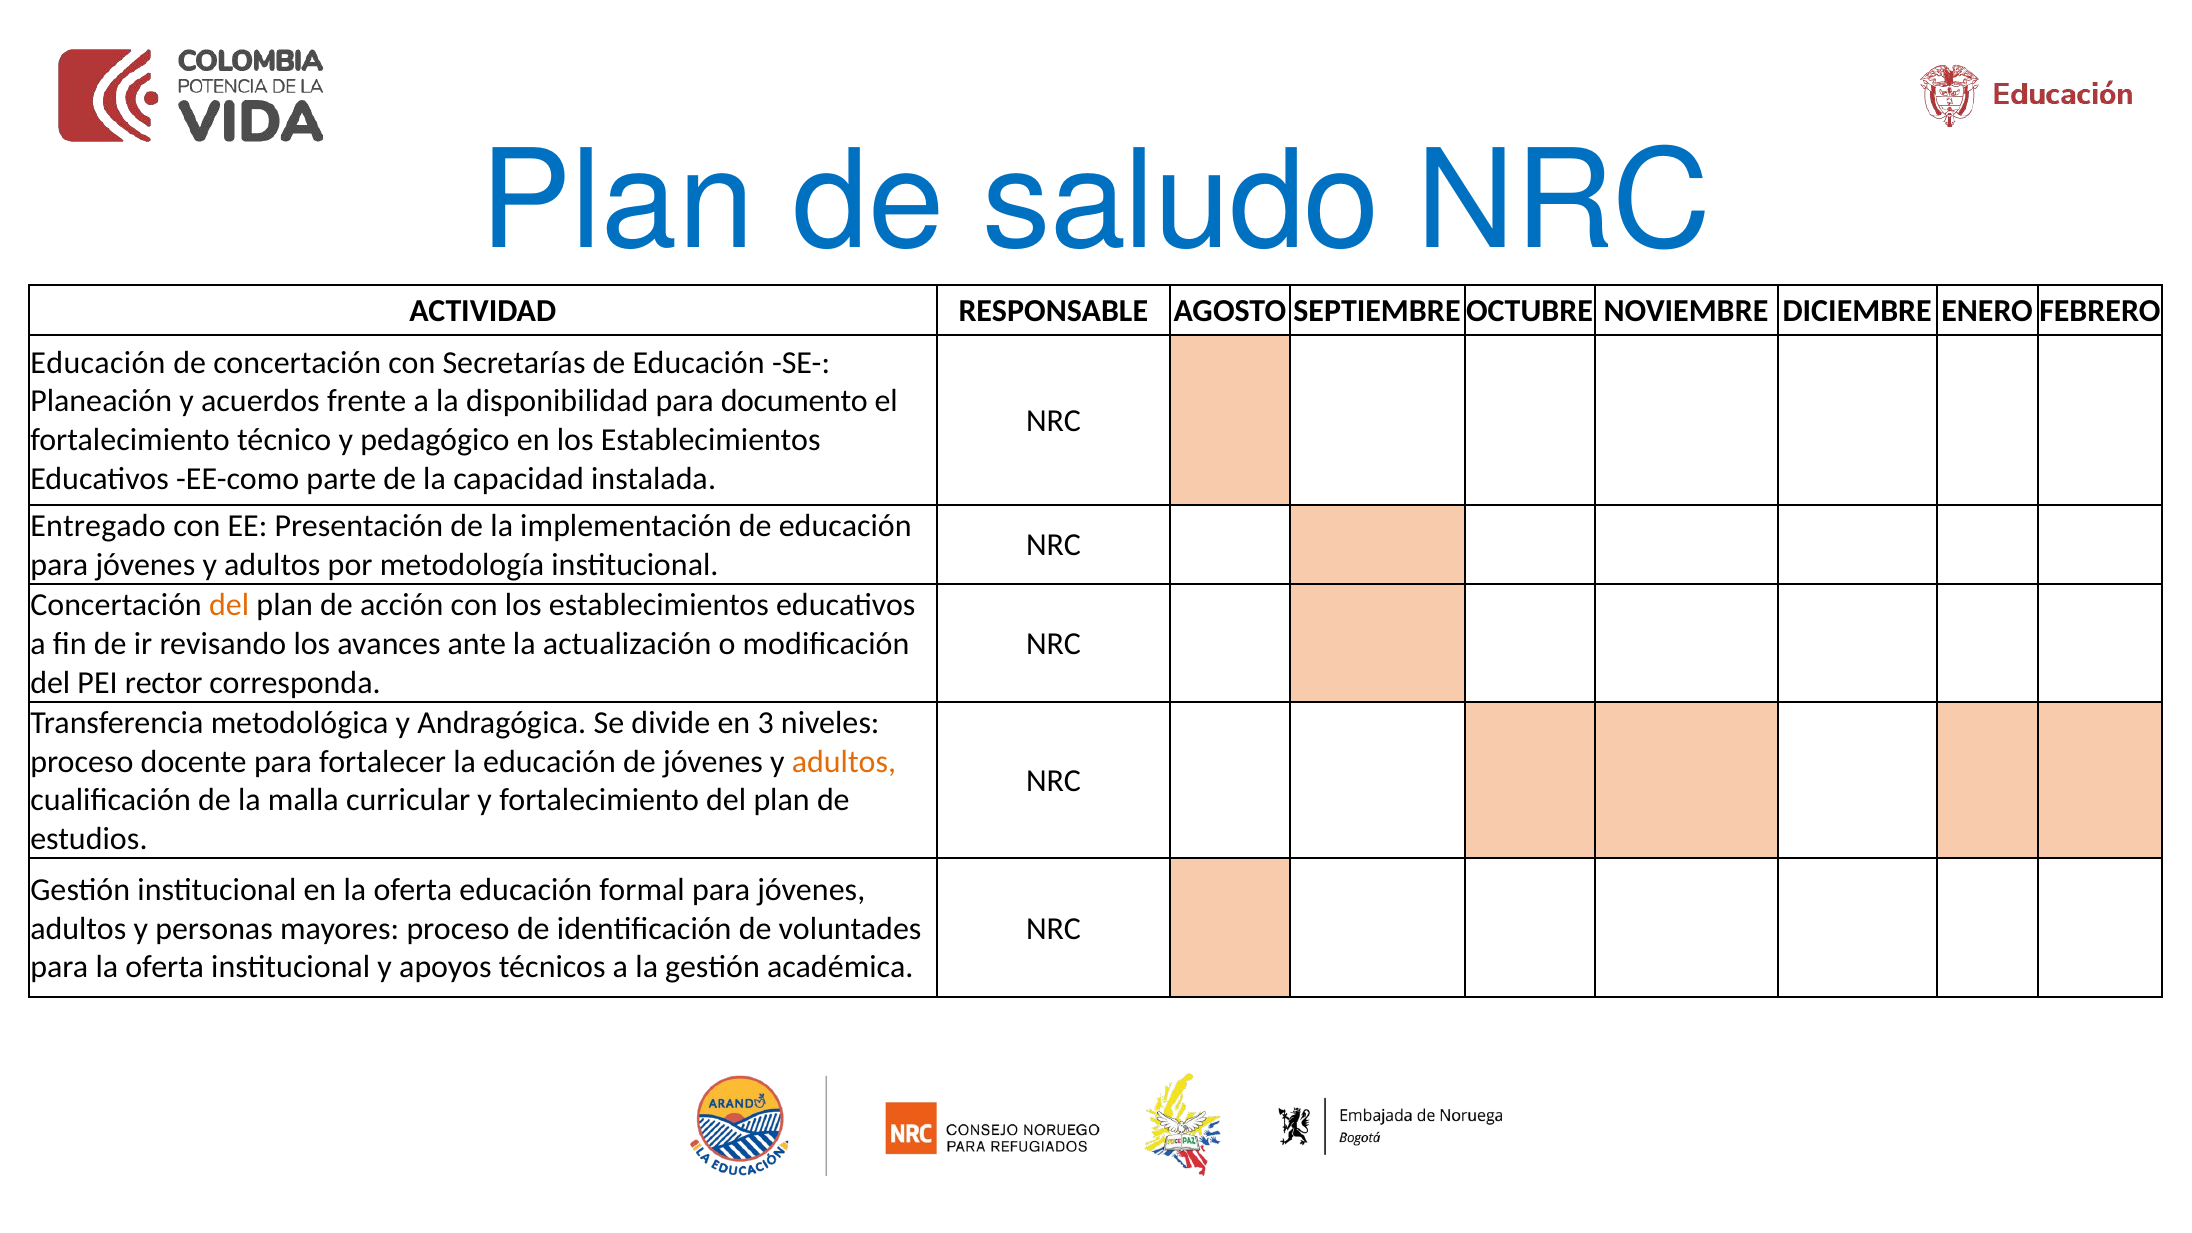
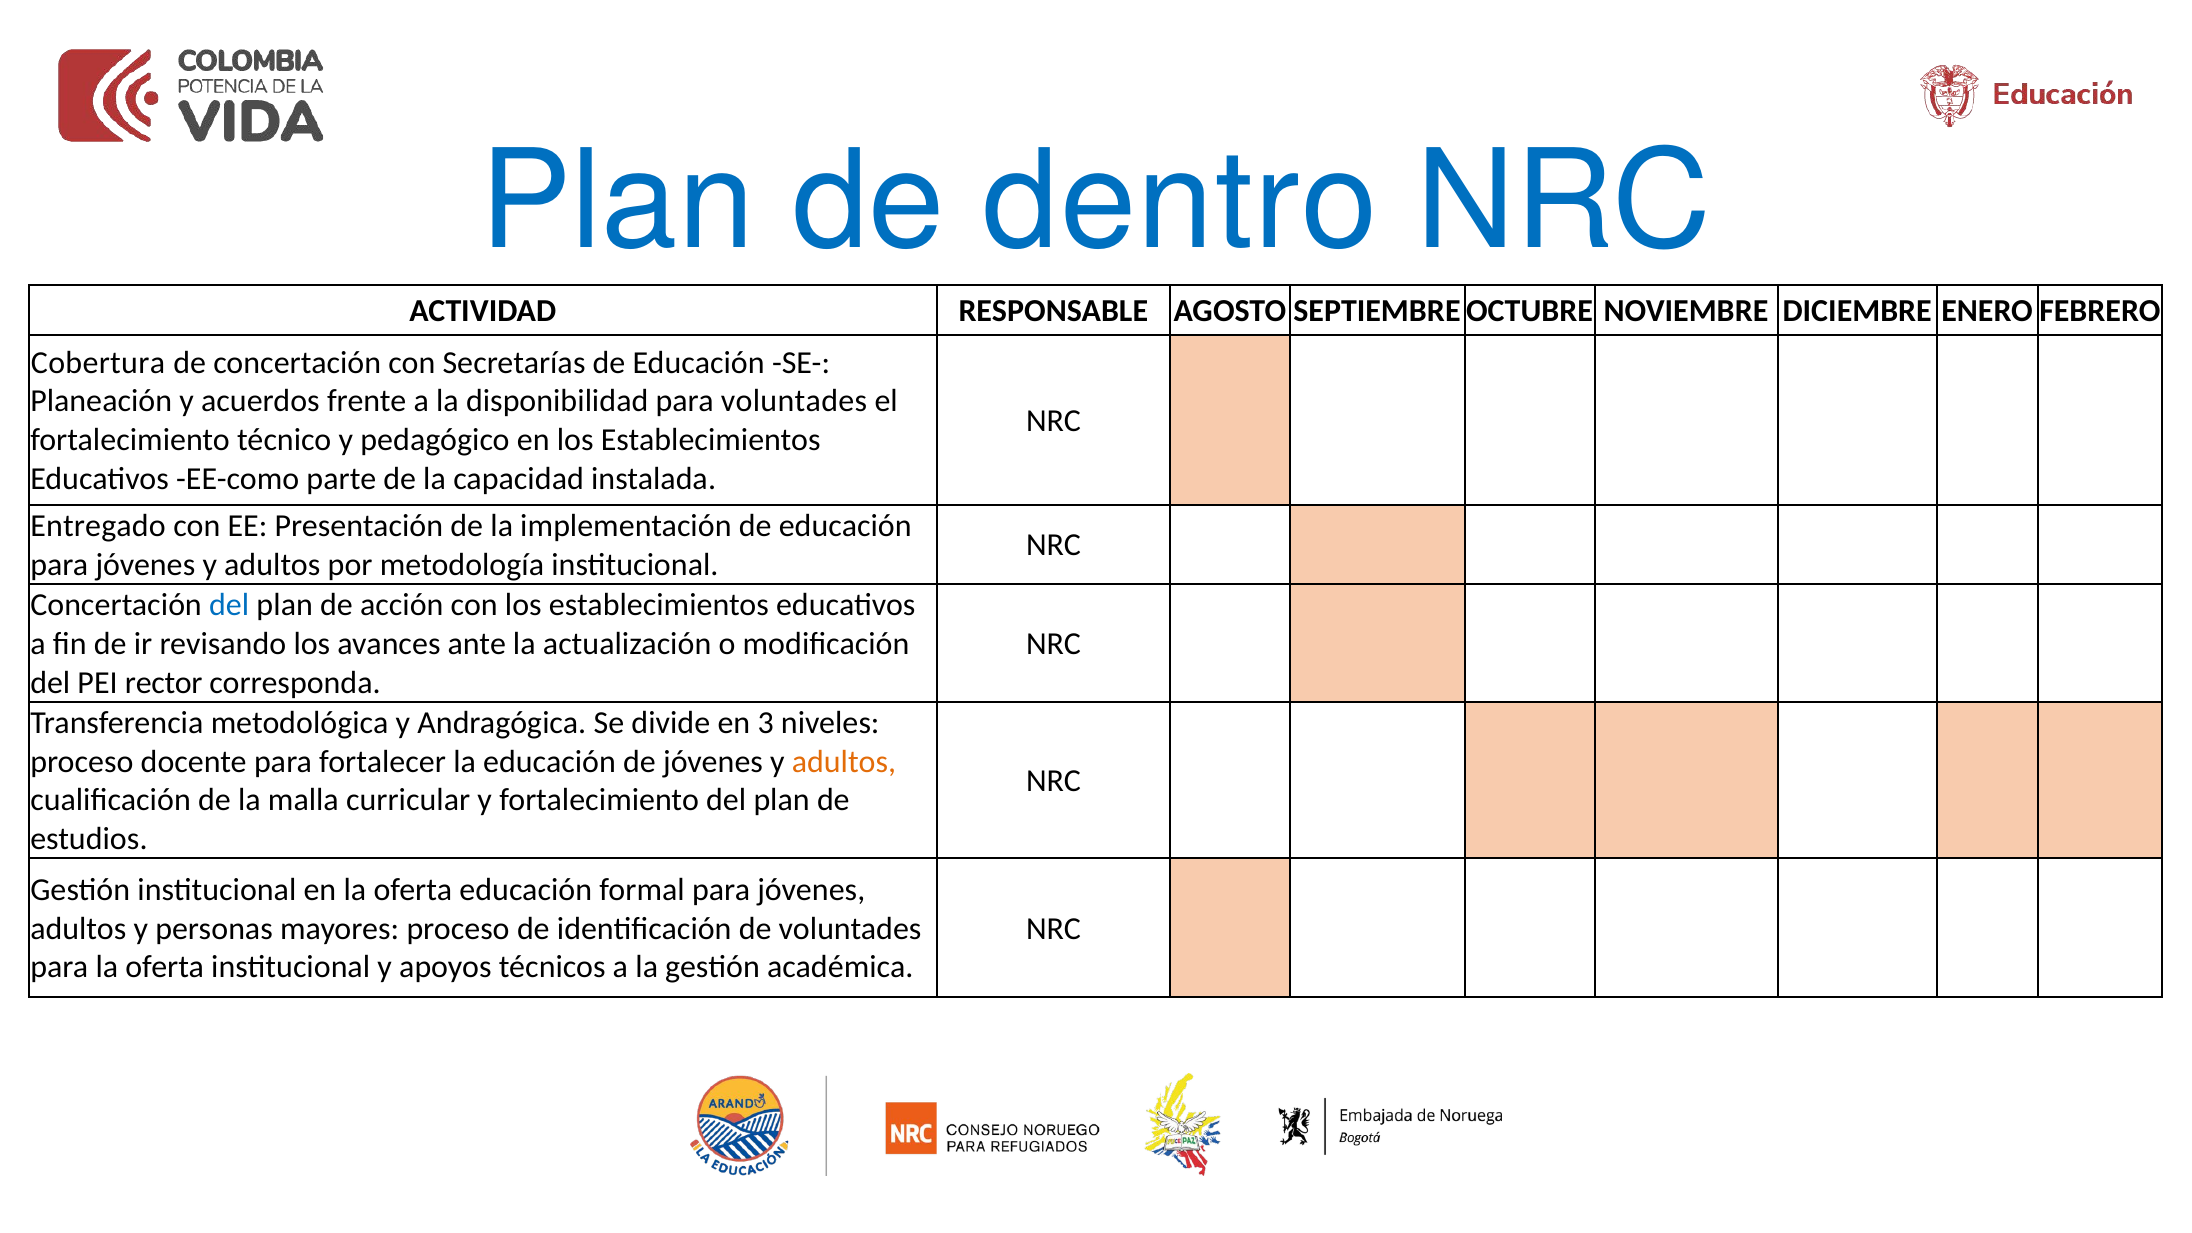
saludo: saludo -> dentro
Educación at (98, 363): Educación -> Cobertura
para documento: documento -> voluntades
del at (229, 605) colour: orange -> blue
